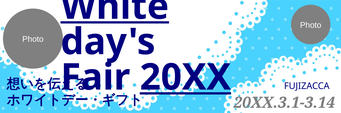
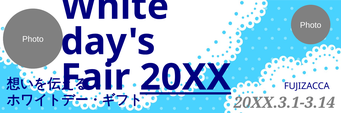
White underline: present -> none
